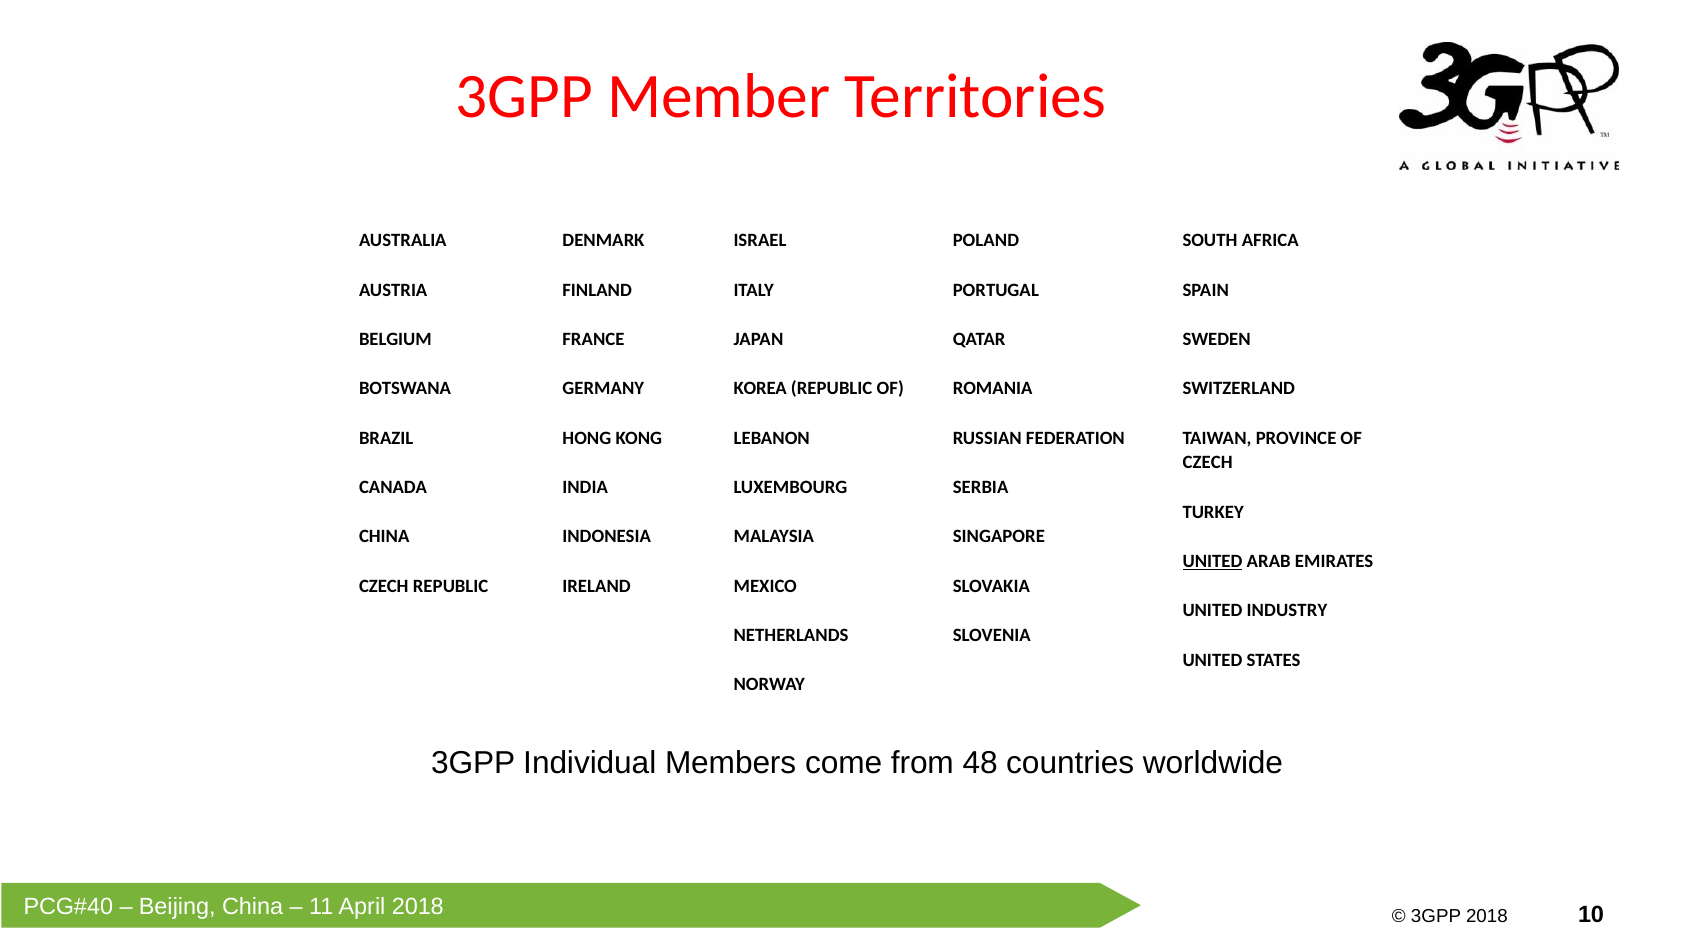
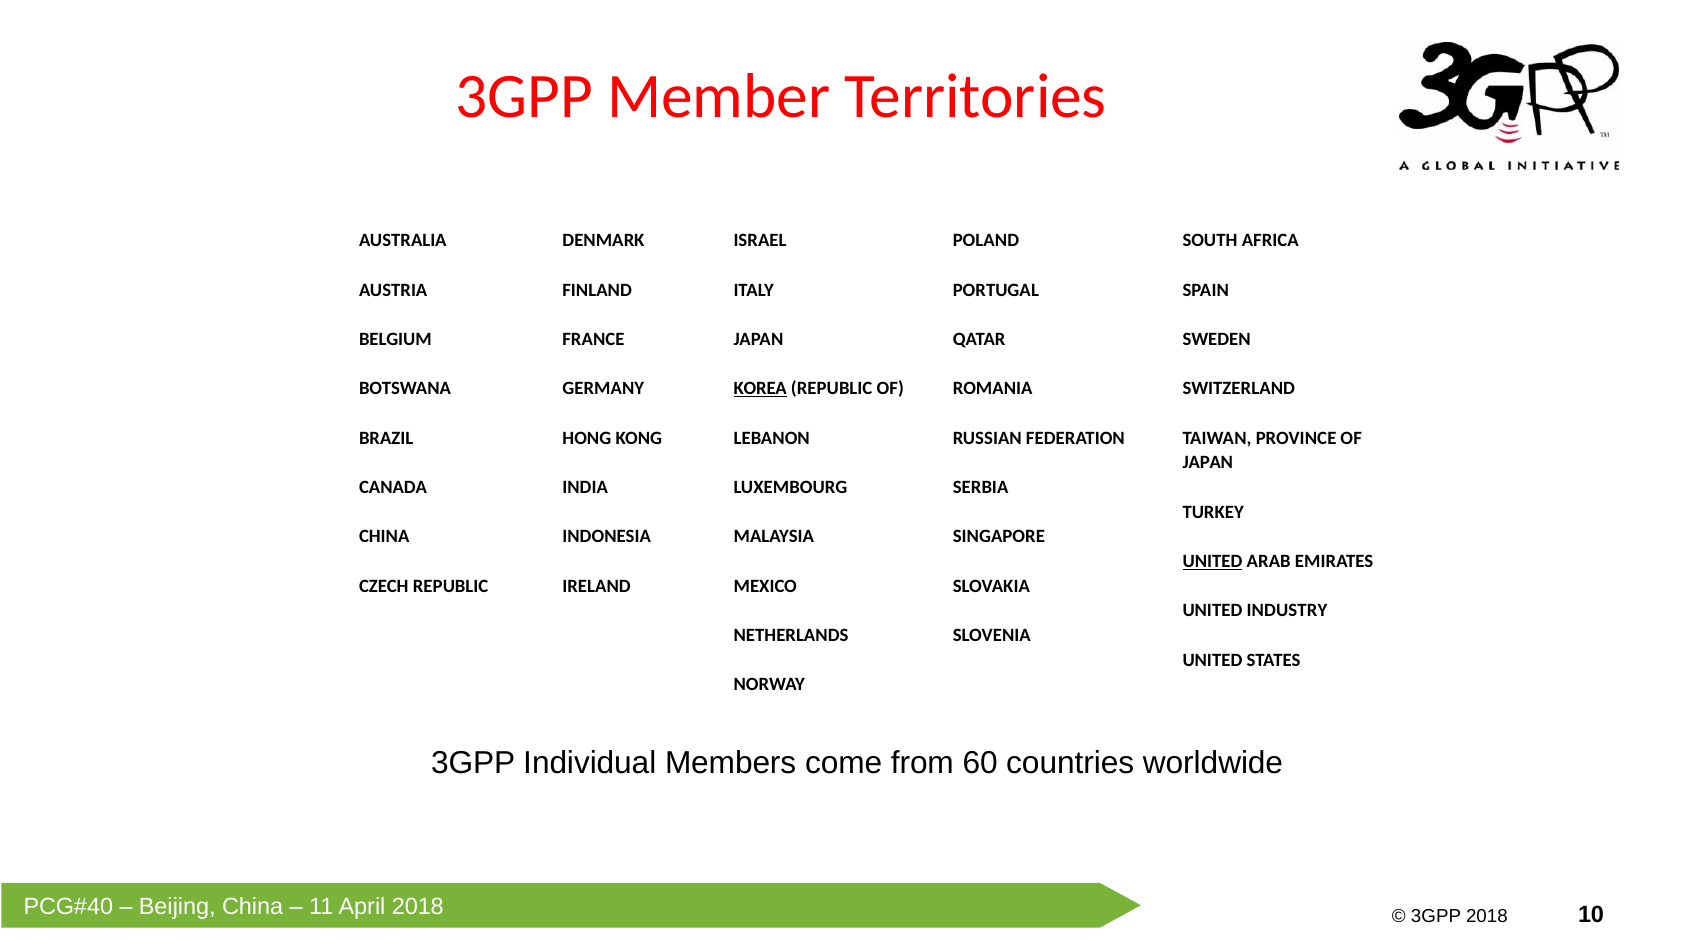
KOREA underline: none -> present
CZECH at (1208, 463): CZECH -> JAPAN
48: 48 -> 60
